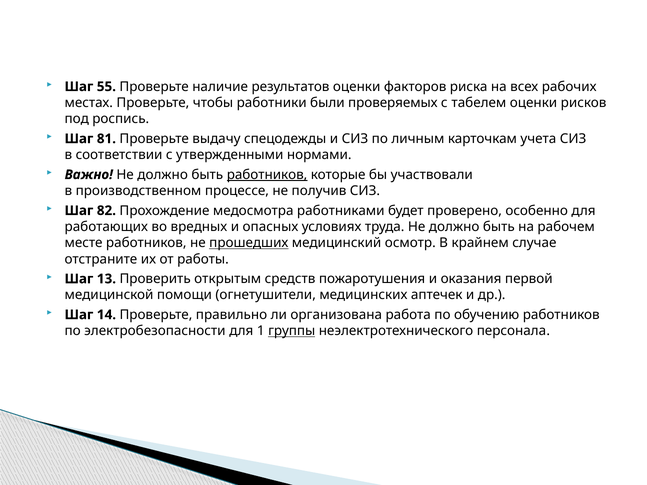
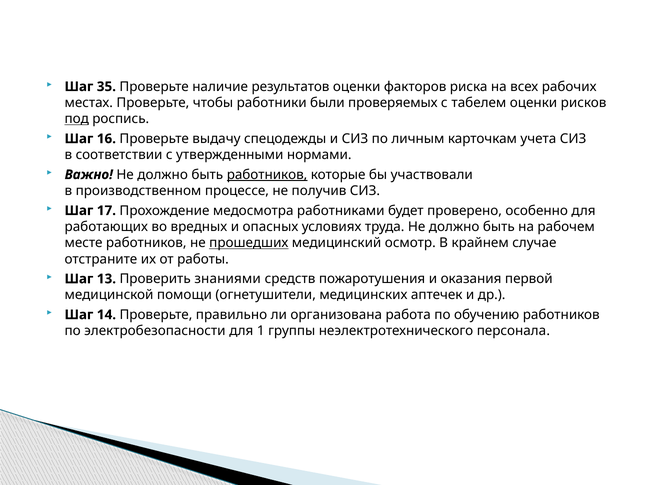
55: 55 -> 35
под underline: none -> present
81: 81 -> 16
82: 82 -> 17
открытым: открытым -> знаниями
группы underline: present -> none
